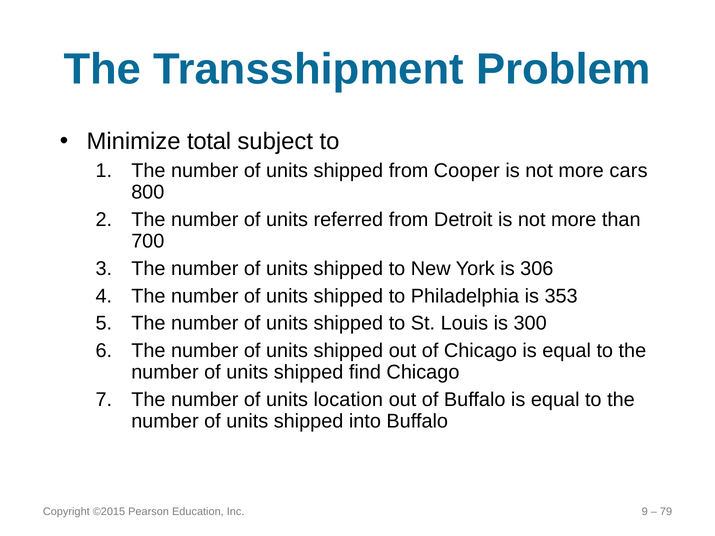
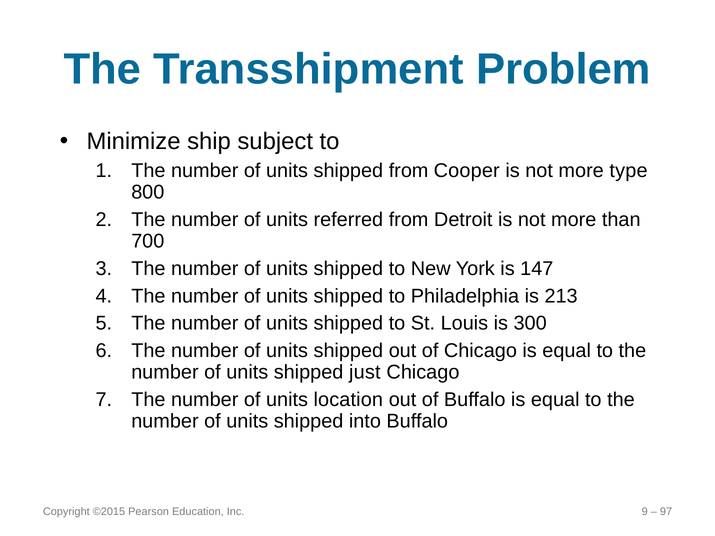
total: total -> ship
cars: cars -> type
306: 306 -> 147
353: 353 -> 213
find: find -> just
79: 79 -> 97
